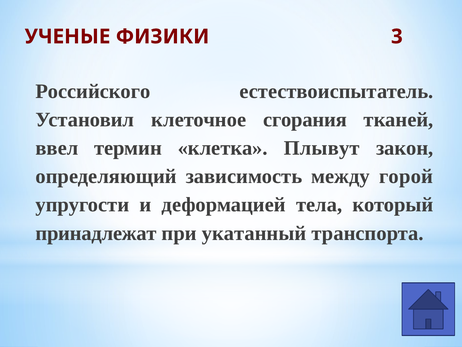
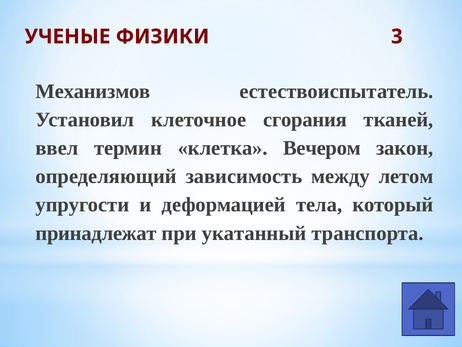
Российского: Российского -> Механизмов
Плывут: Плывут -> Вечером
горой: горой -> летом
